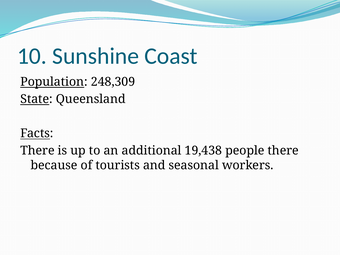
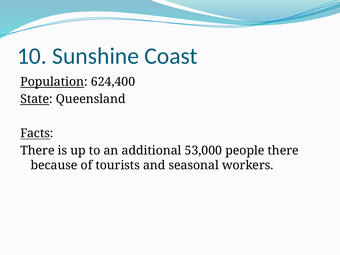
248,309: 248,309 -> 624,400
19,438: 19,438 -> 53,000
